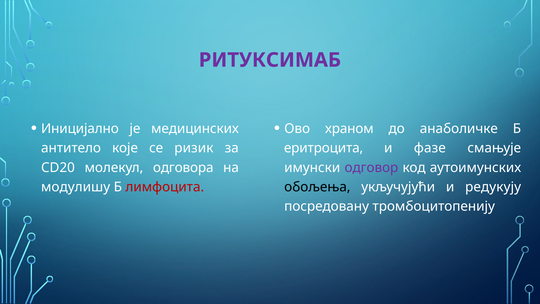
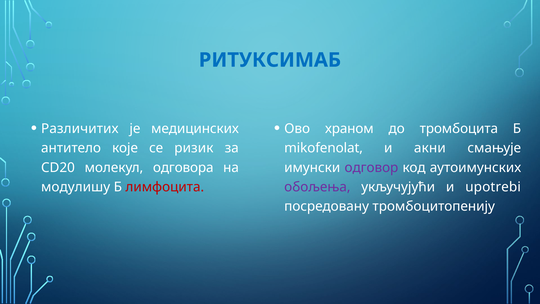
РИТУКСИМАБ colour: purple -> blue
Иницијално: Иницијално -> Различитих
анаболичке: анаболичке -> тромбоцита
еритроцита: еритроцита -> mikofenolat
фазе: фазе -> акни
обољења colour: black -> purple
редукују: редукују -> upotrebi
